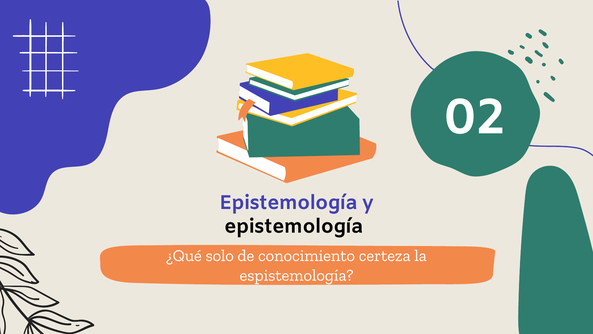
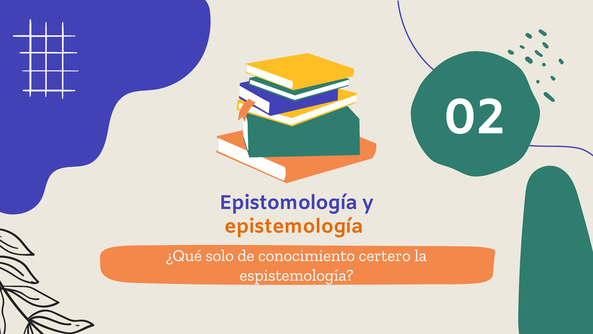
Epistemología at (288, 202): Epistemología -> Epistomología
epistemología at (294, 226) colour: black -> orange
certeza: certeza -> certero
